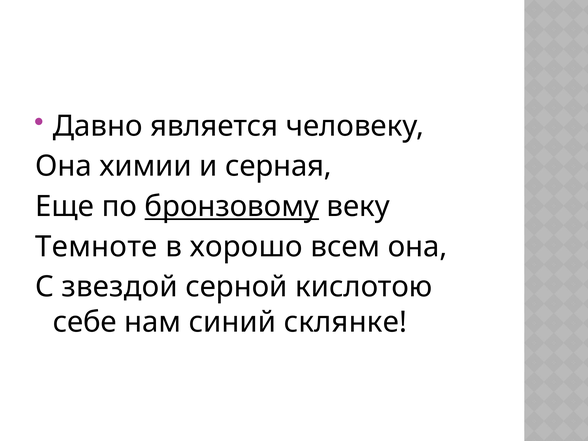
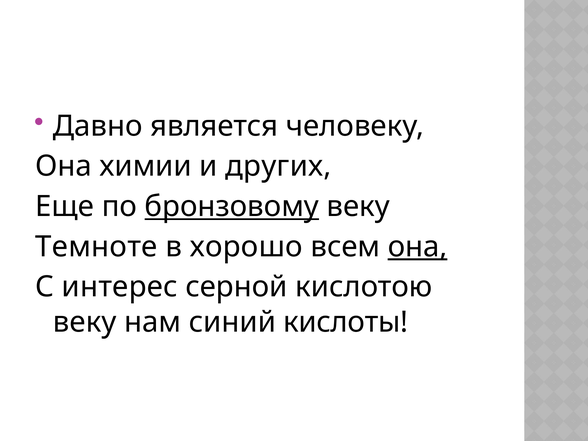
серная: серная -> других
она at (418, 247) underline: none -> present
звездой: звездой -> интерес
себе at (85, 322): себе -> веку
склянке: склянке -> кислоты
